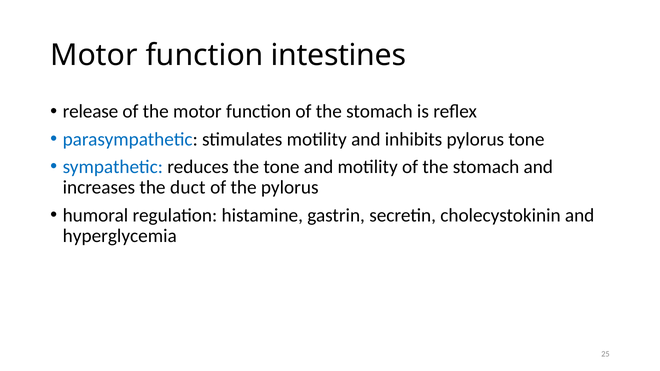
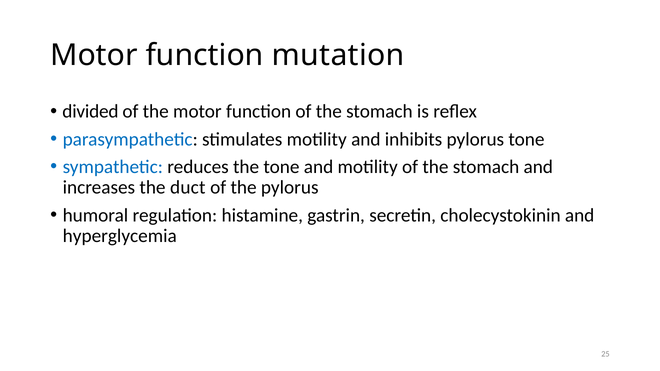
intestines: intestines -> mutation
release: release -> divided
